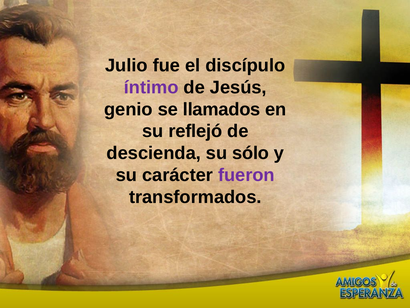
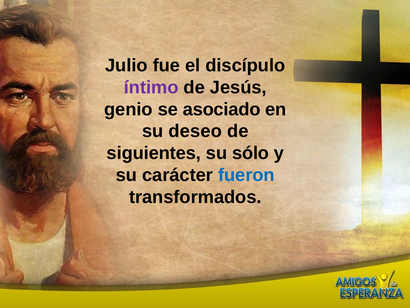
llamados: llamados -> asociado
reflejó: reflejó -> deseo
descienda: descienda -> siguientes
fueron colour: purple -> blue
